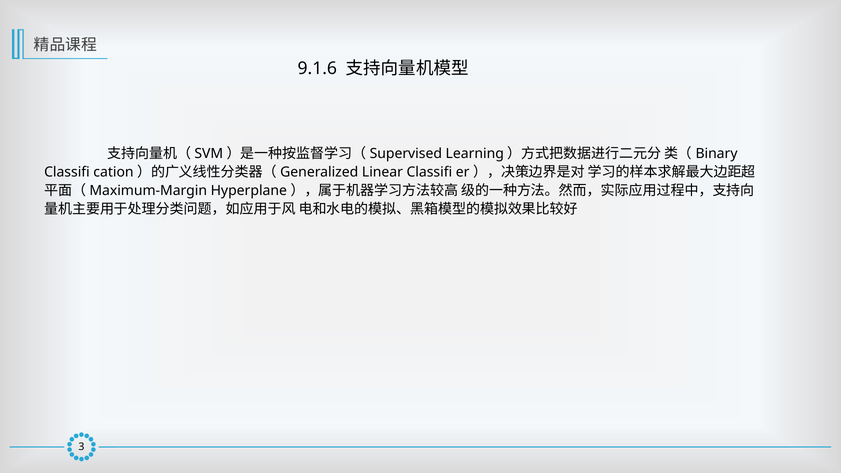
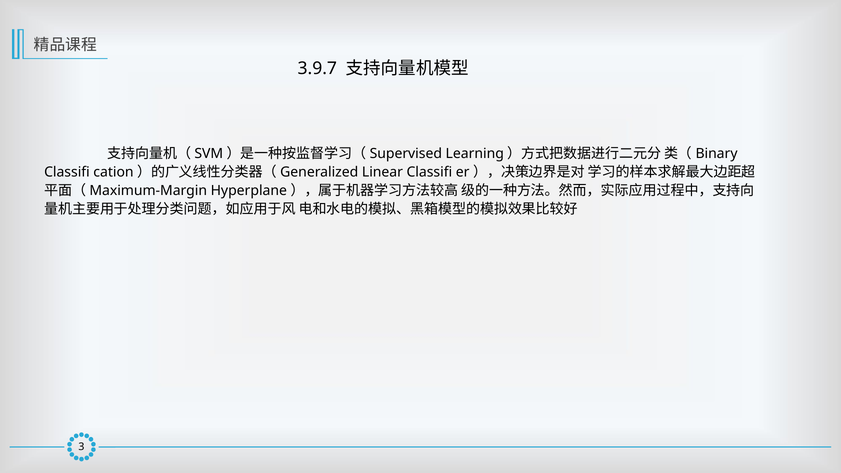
9.1.6: 9.1.6 -> 3.9.7
